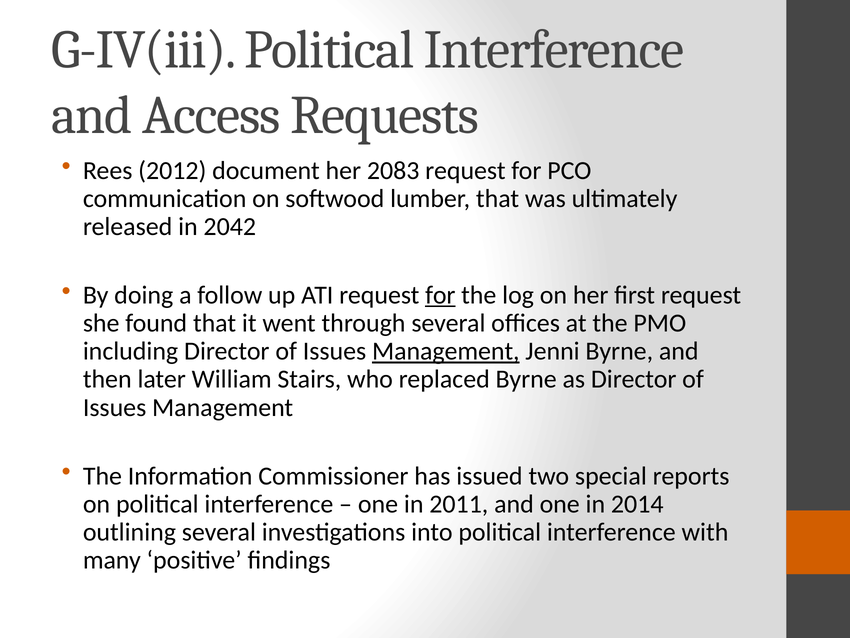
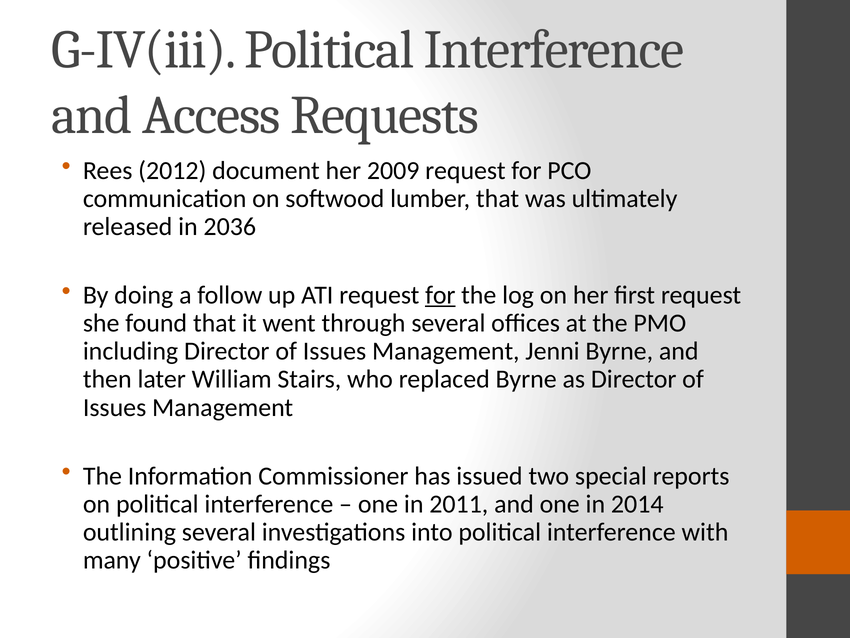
2083: 2083 -> 2009
2042: 2042 -> 2036
Management at (446, 351) underline: present -> none
